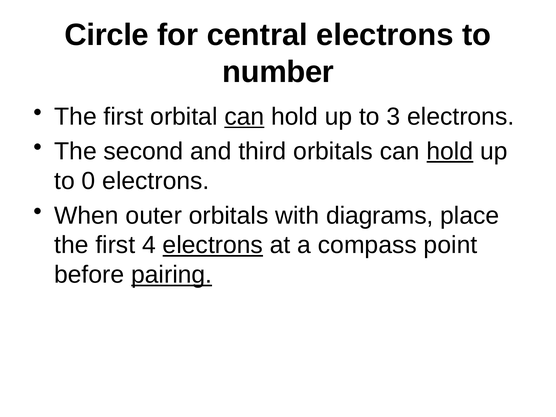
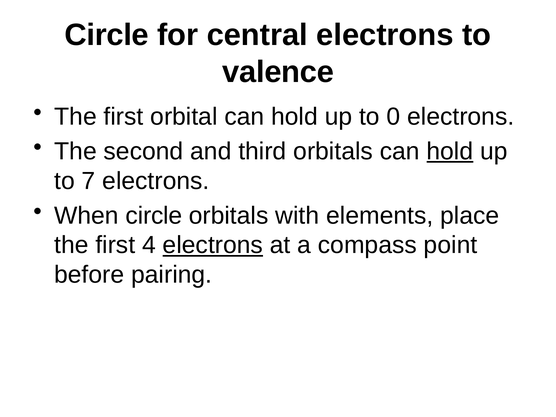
number: number -> valence
can at (244, 117) underline: present -> none
3: 3 -> 0
0: 0 -> 7
When outer: outer -> circle
diagrams: diagrams -> elements
pairing underline: present -> none
